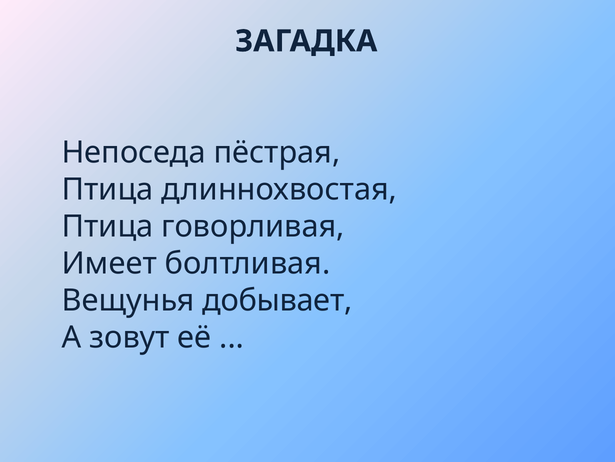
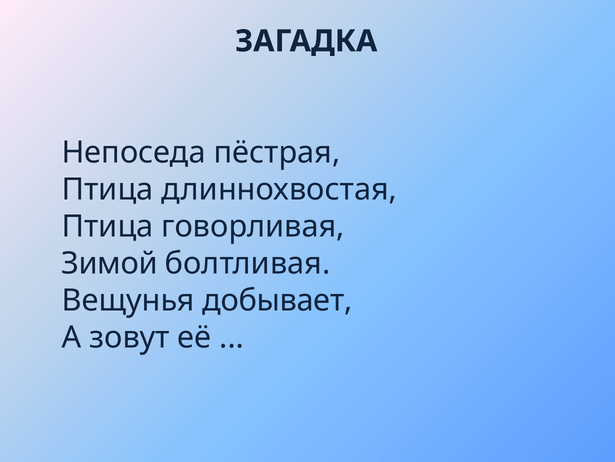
Имеет: Имеет -> Зимой
